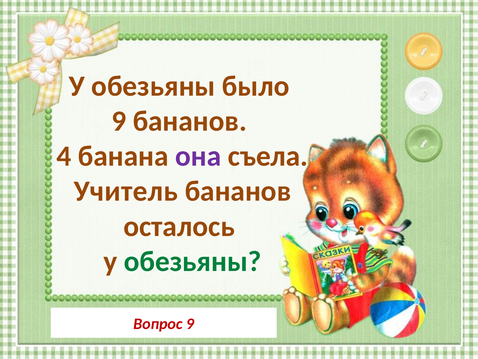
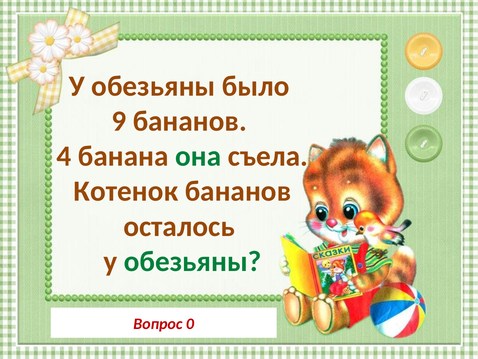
она colour: purple -> green
Учитель: Учитель -> Котенок
Вопрос 9: 9 -> 0
